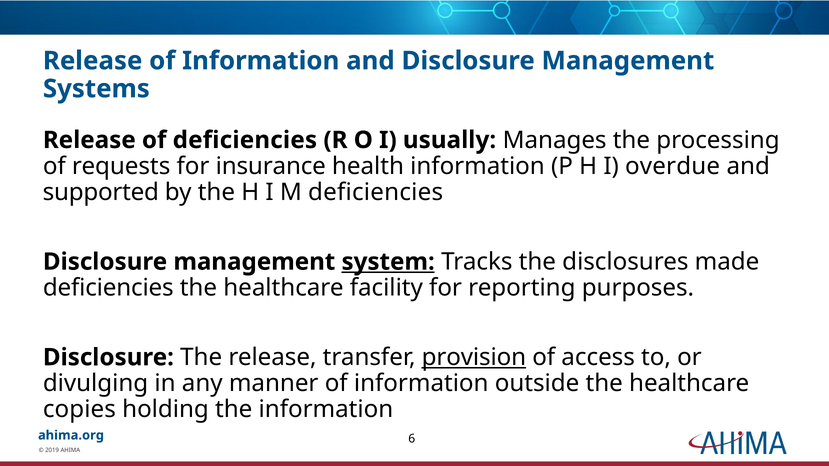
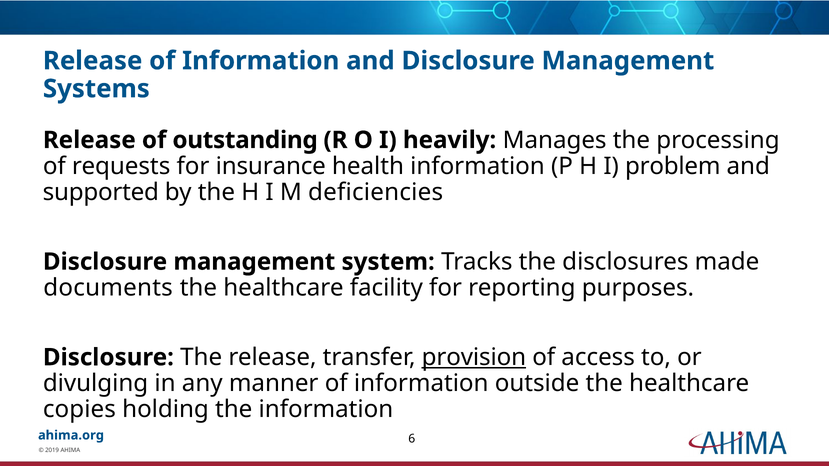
of deficiencies: deficiencies -> outstanding
usually: usually -> heavily
overdue: overdue -> problem
system underline: present -> none
deficiencies at (108, 288): deficiencies -> documents
